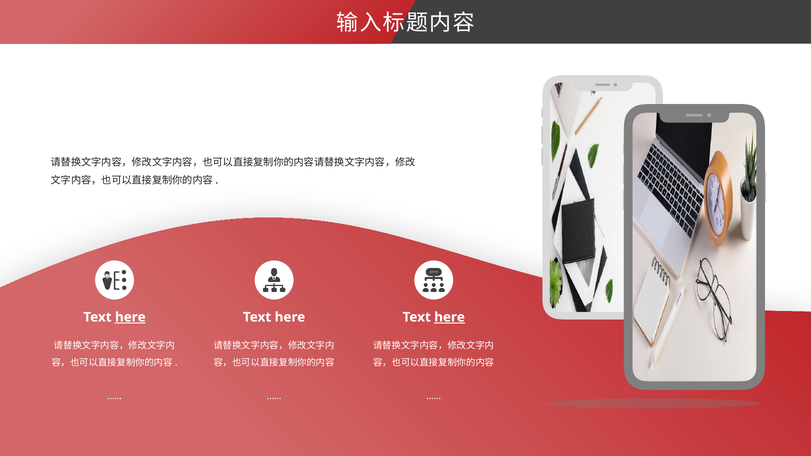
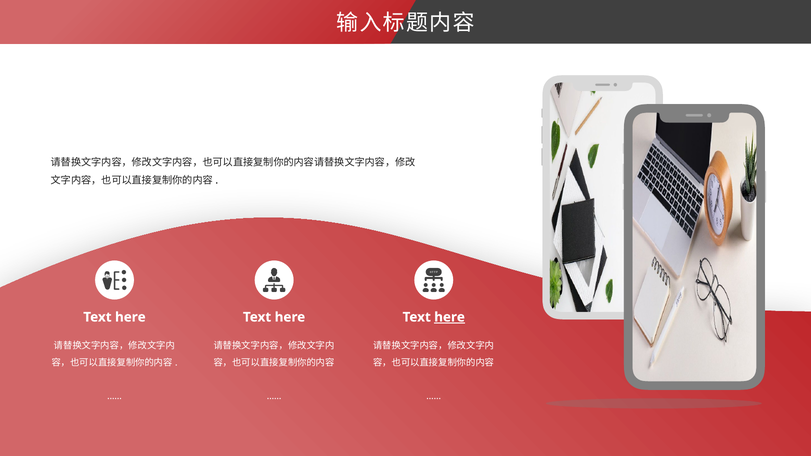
here at (130, 317) underline: present -> none
